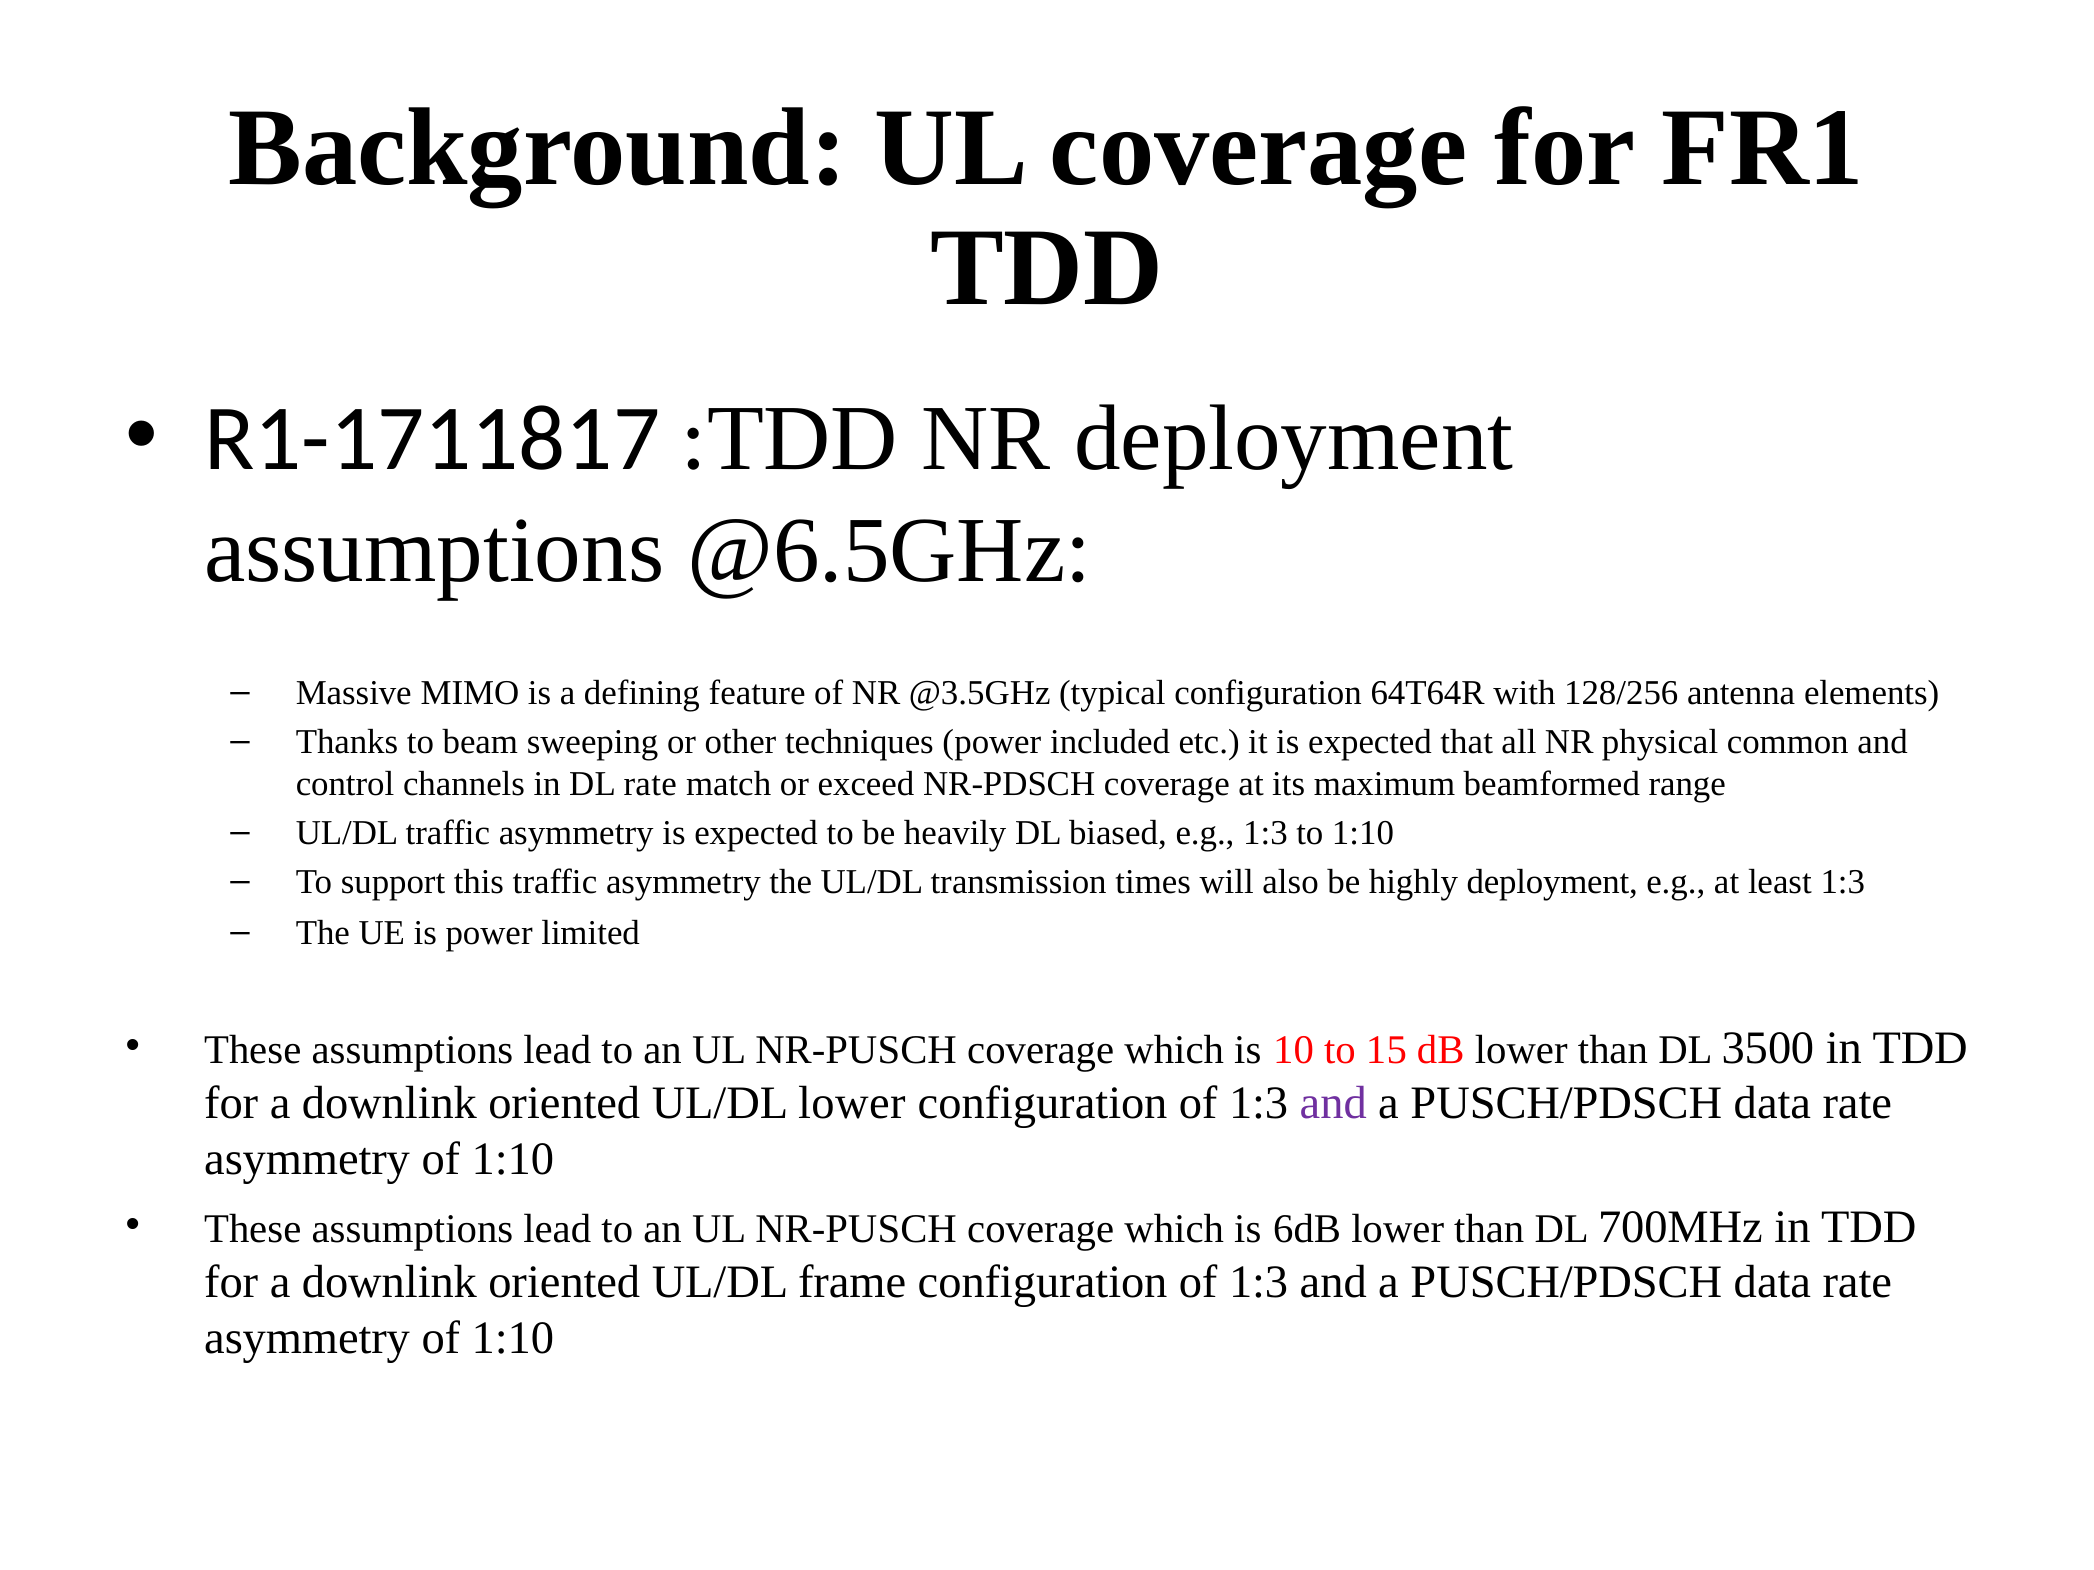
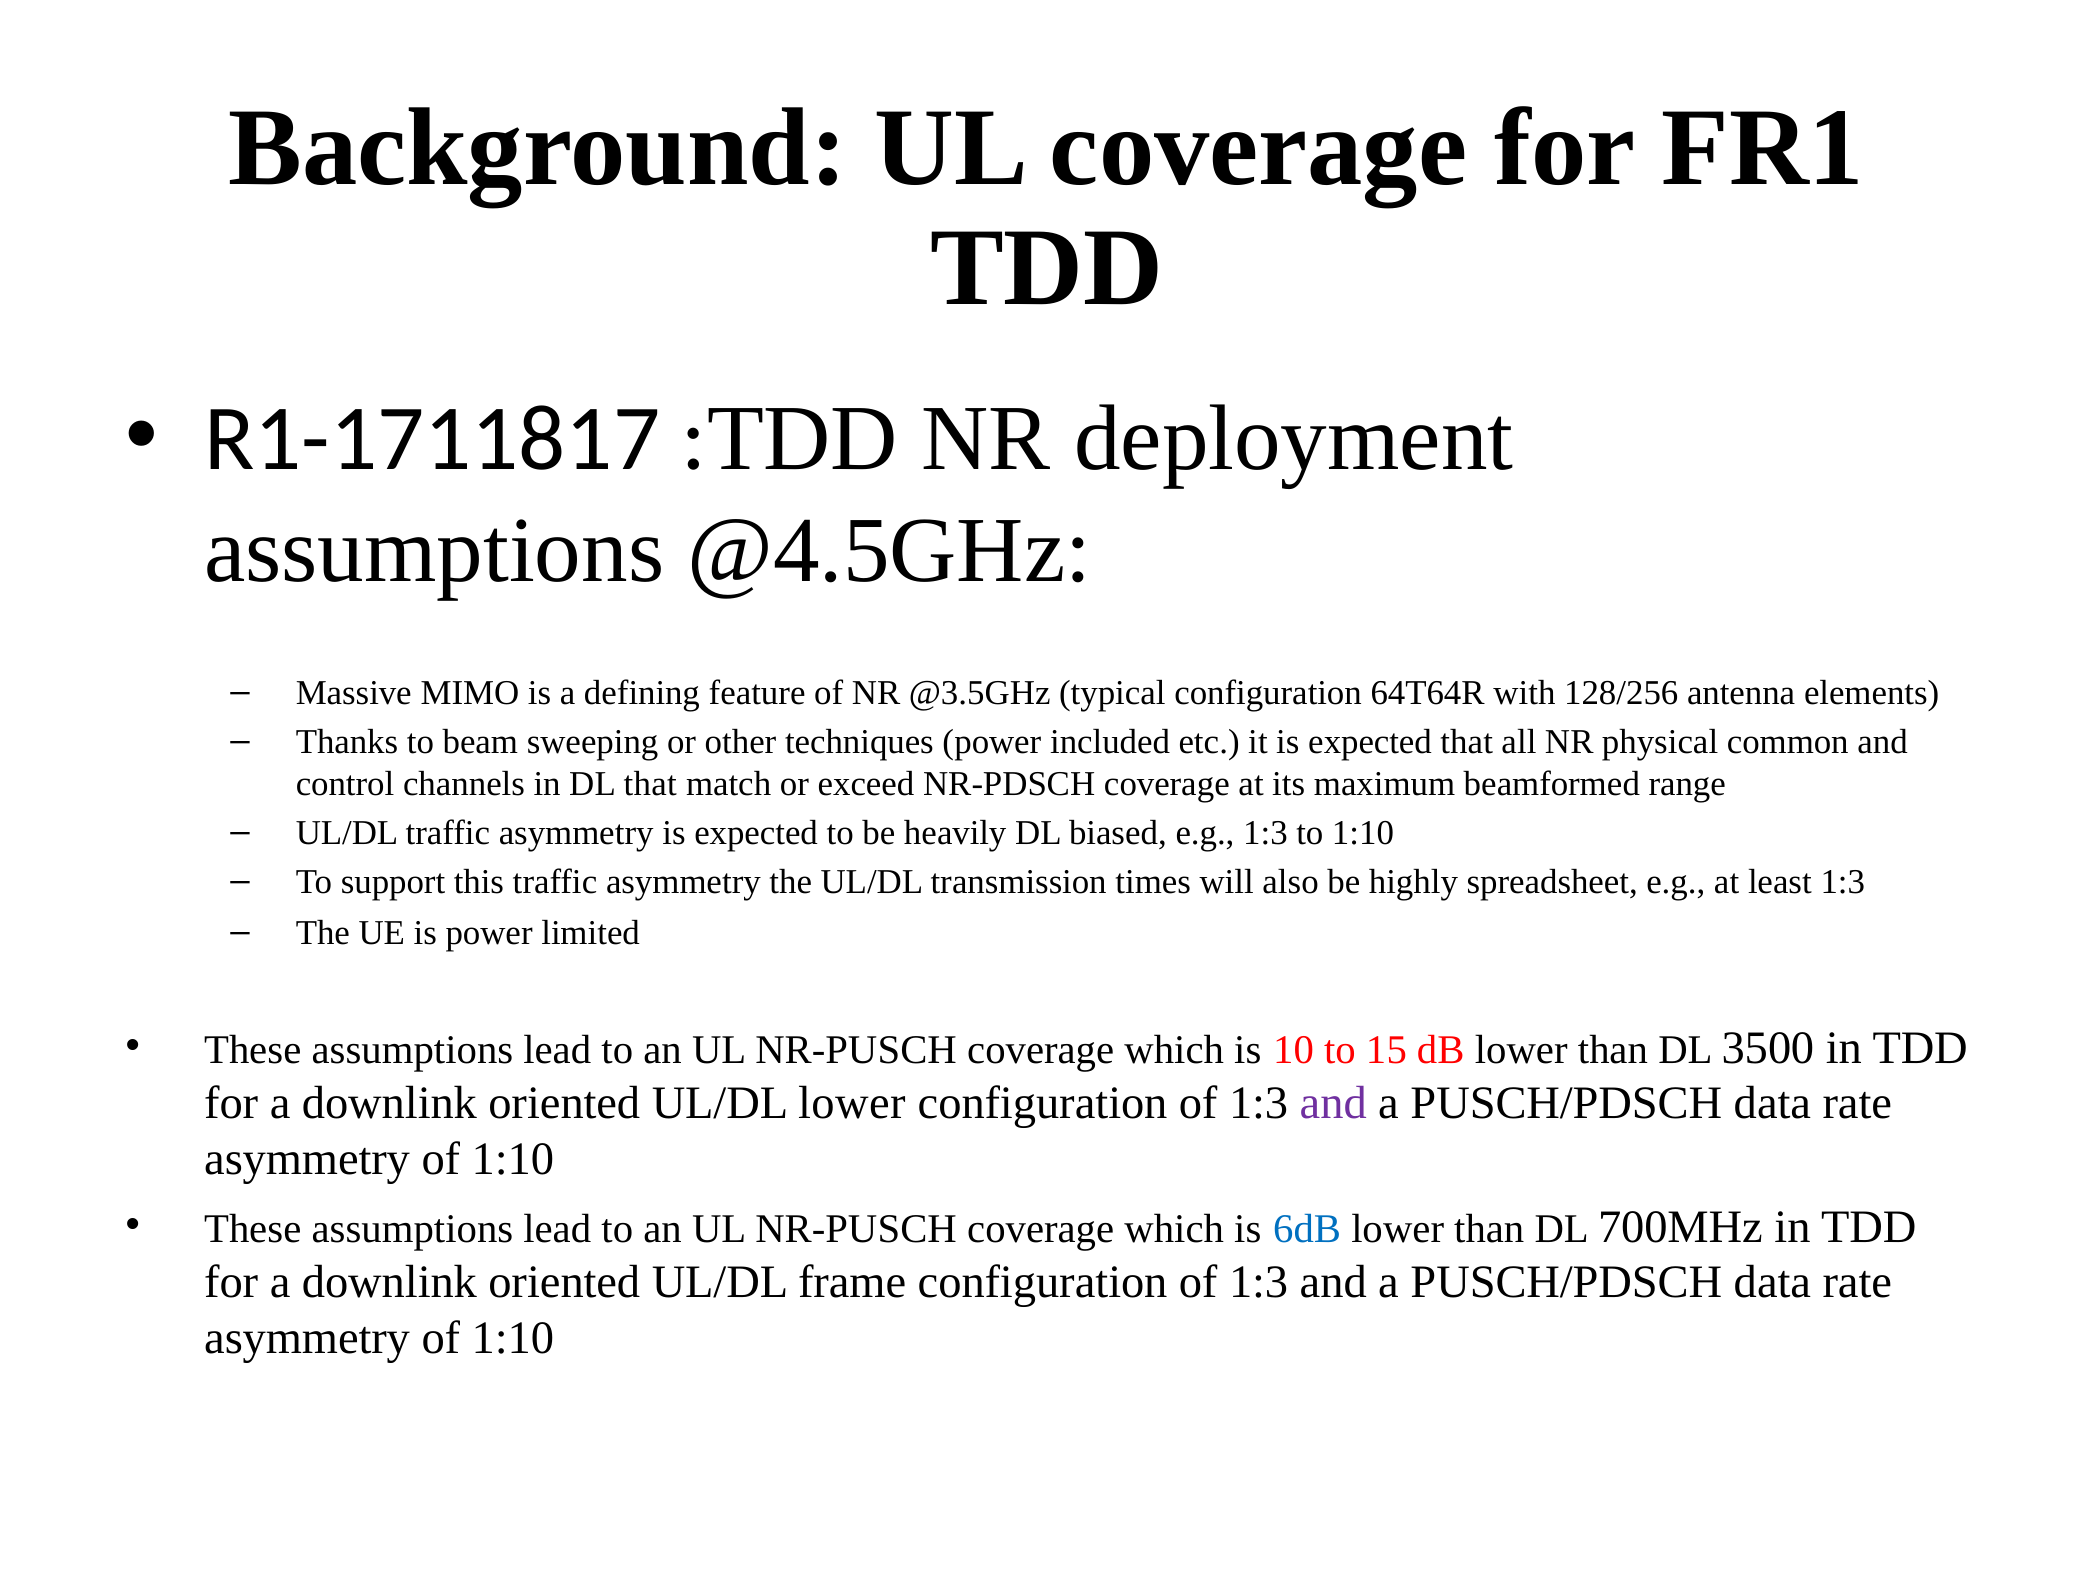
@6.5GHz: @6.5GHz -> @4.5GHz
DL rate: rate -> that
highly deployment: deployment -> spreadsheet
6dB colour: black -> blue
